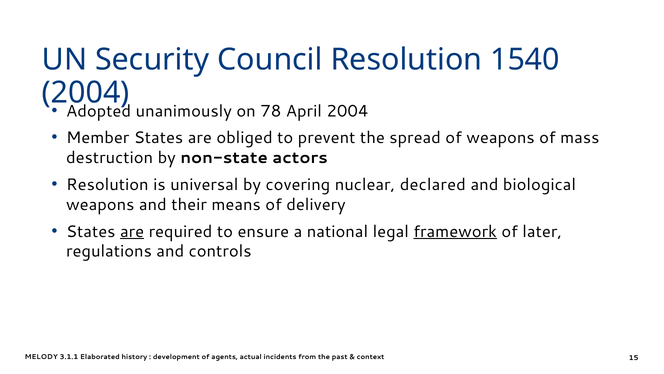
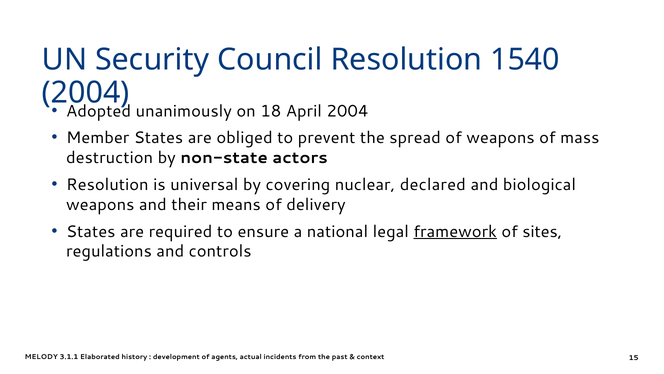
78: 78 -> 18
are at (132, 231) underline: present -> none
later: later -> sites
